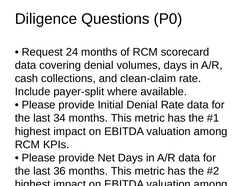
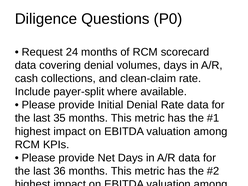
34: 34 -> 35
